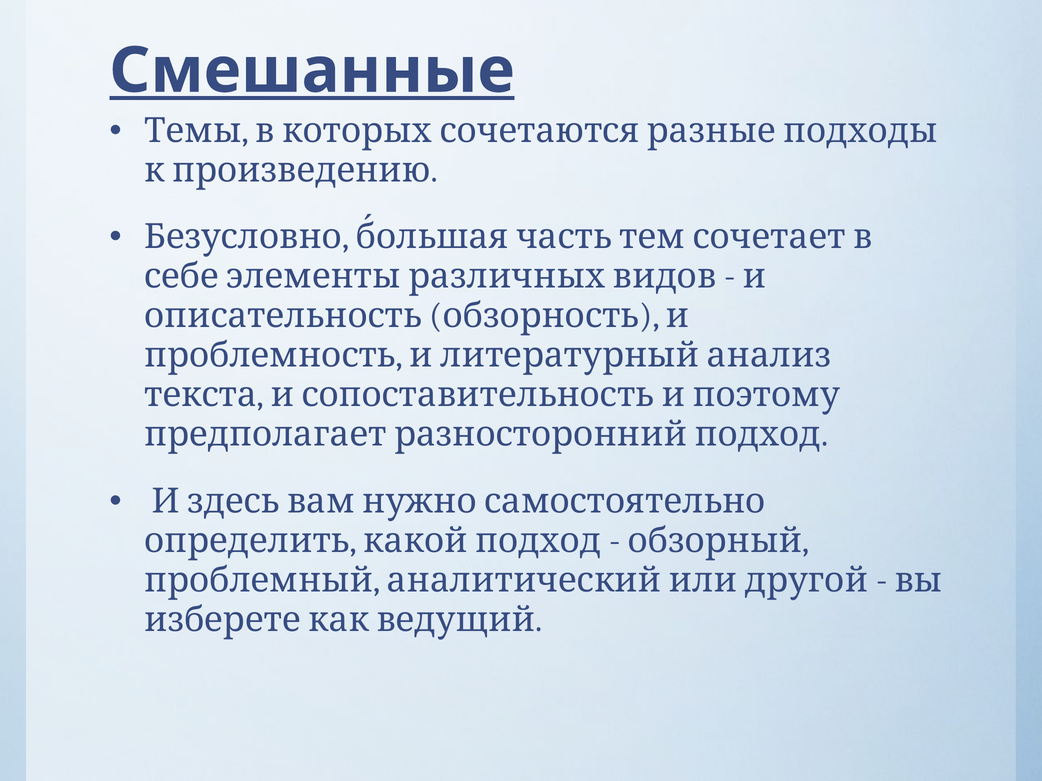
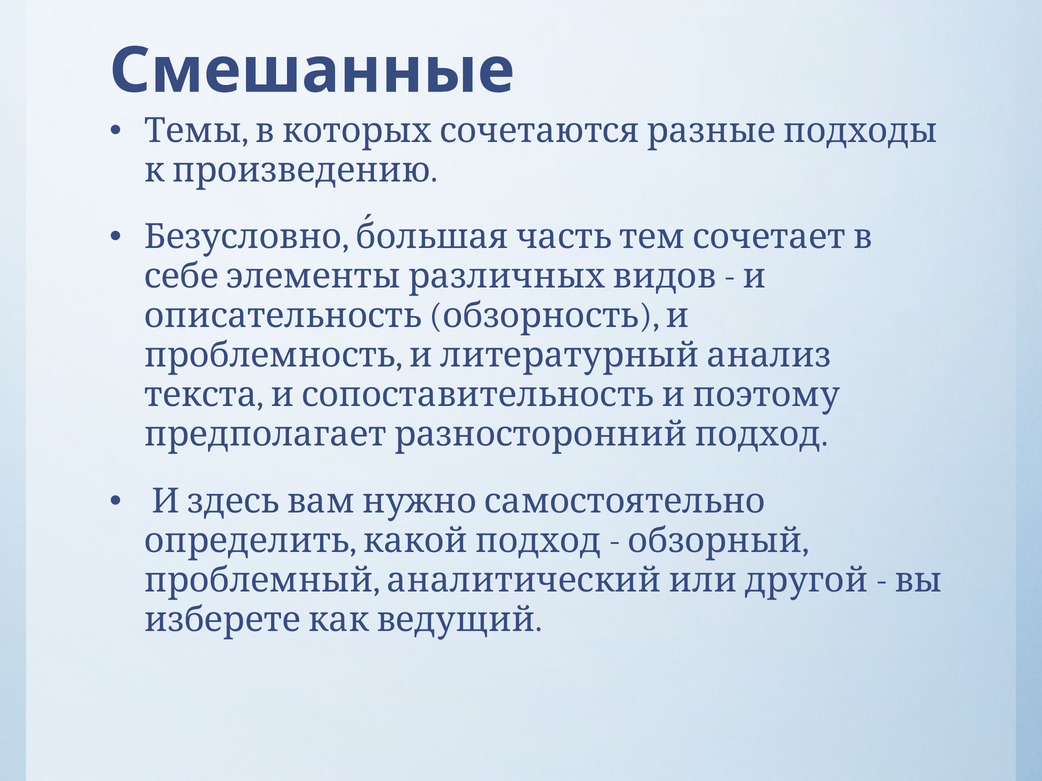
Смешанные underline: present -> none
